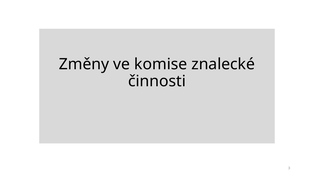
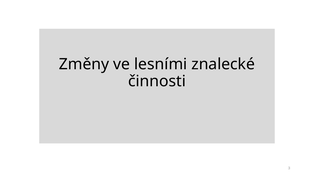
komise: komise -> lesními
